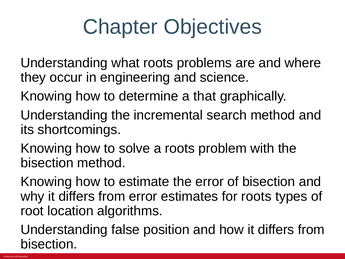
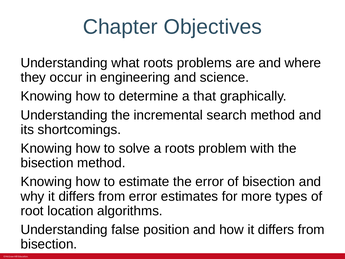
for roots: roots -> more
